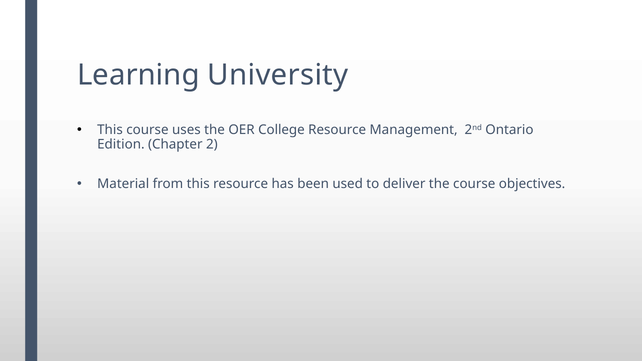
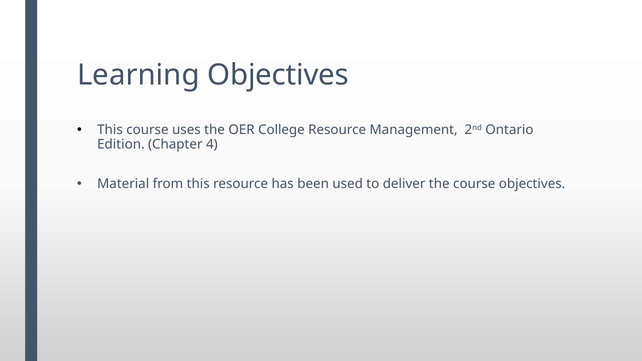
Learning University: University -> Objectives
2: 2 -> 4
